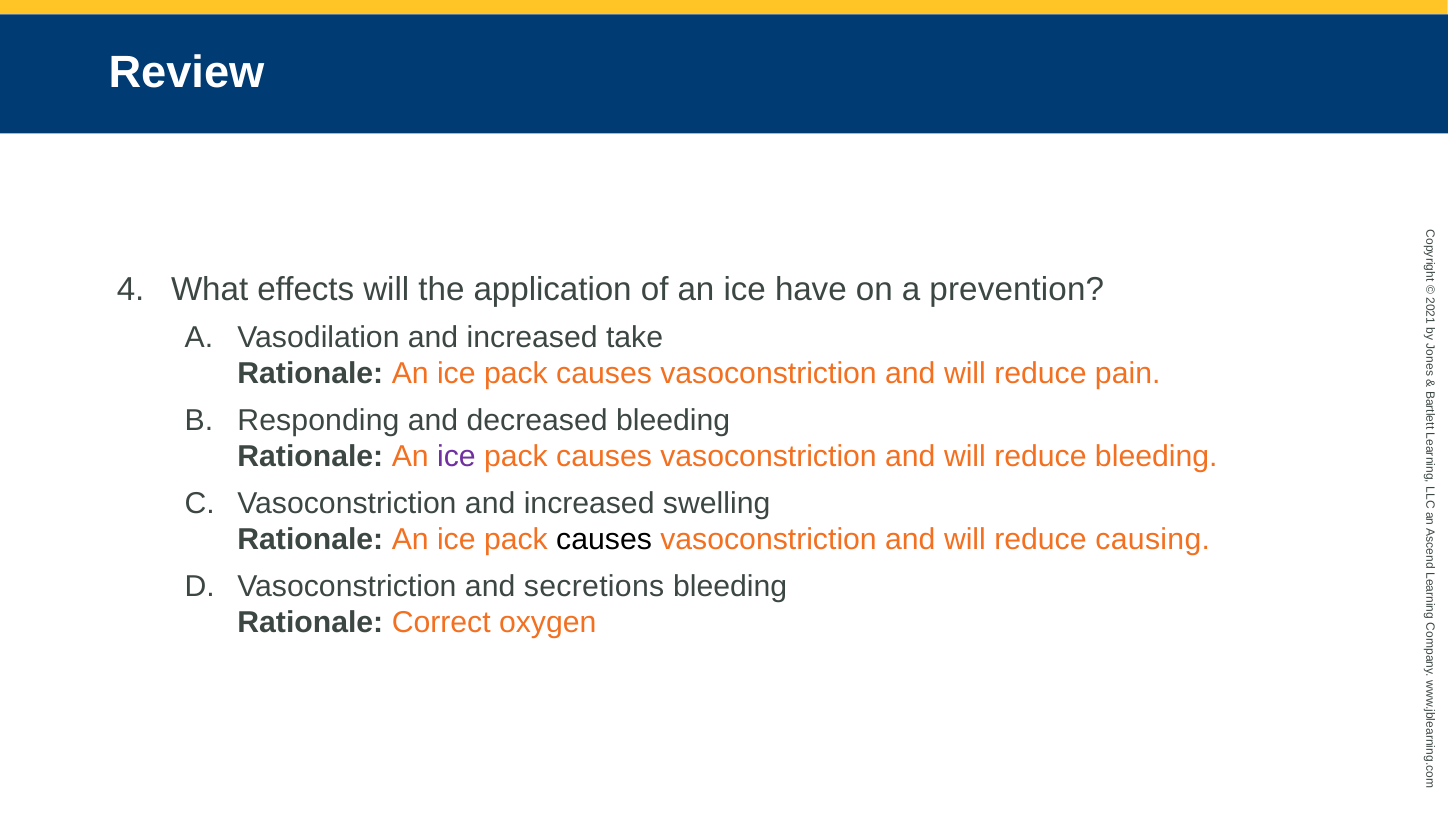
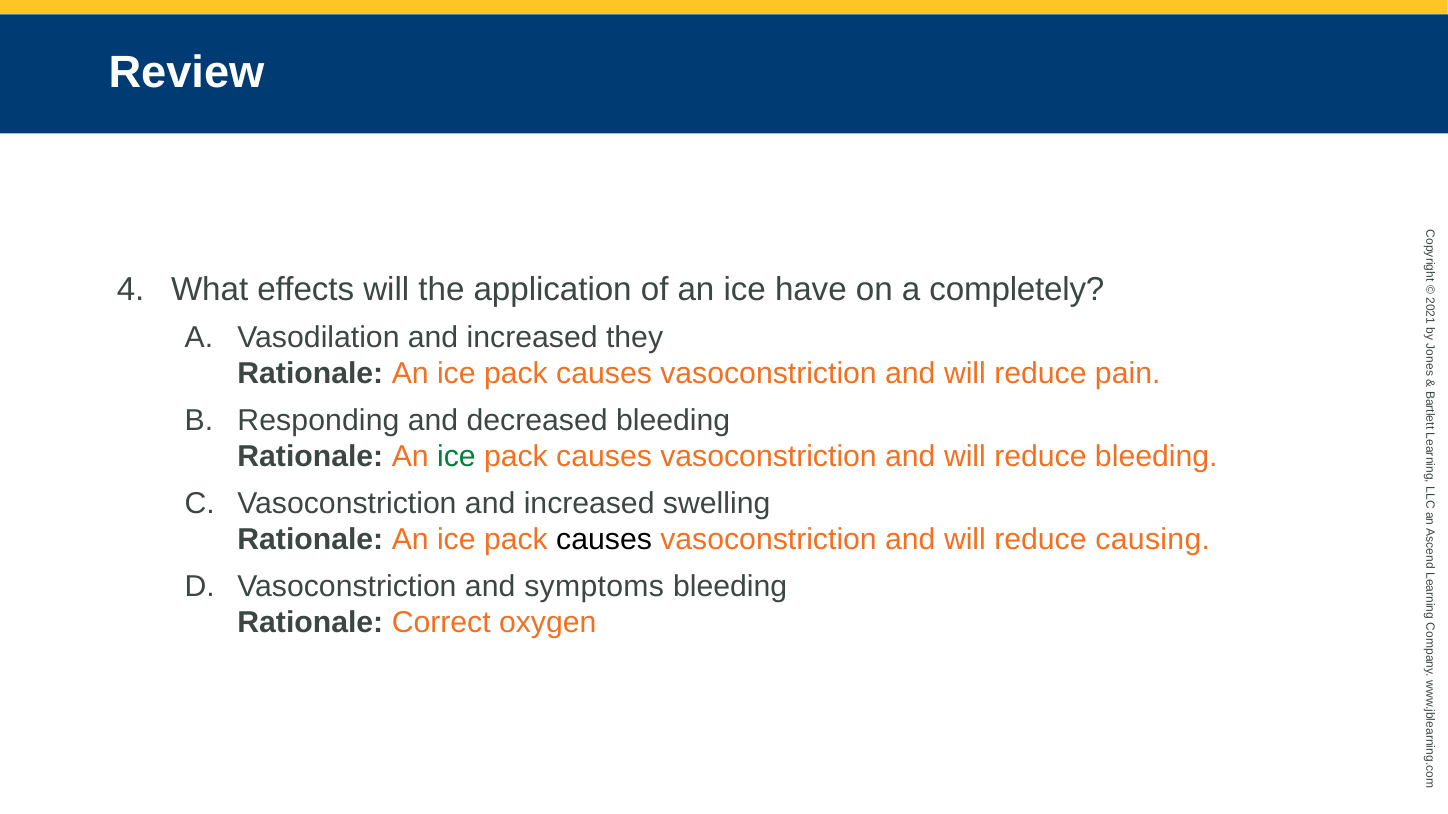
prevention: prevention -> completely
take: take -> they
ice at (456, 457) colour: purple -> green
secretions: secretions -> symptoms
